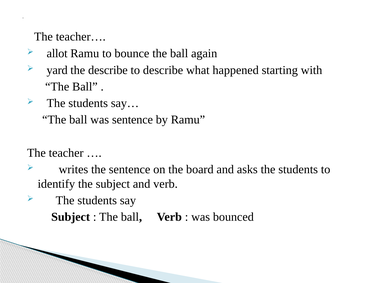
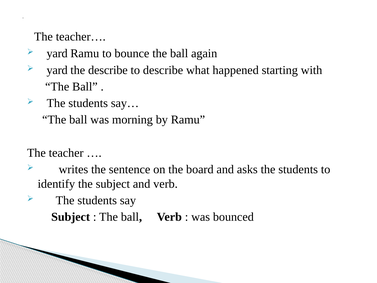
allot at (57, 53): allot -> yard
was sentence: sentence -> morning
